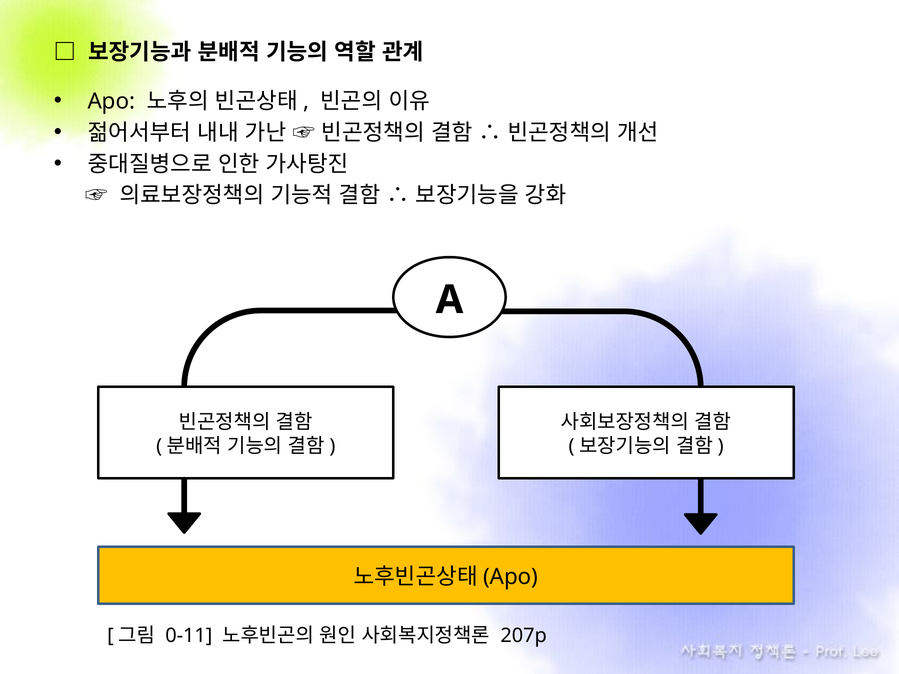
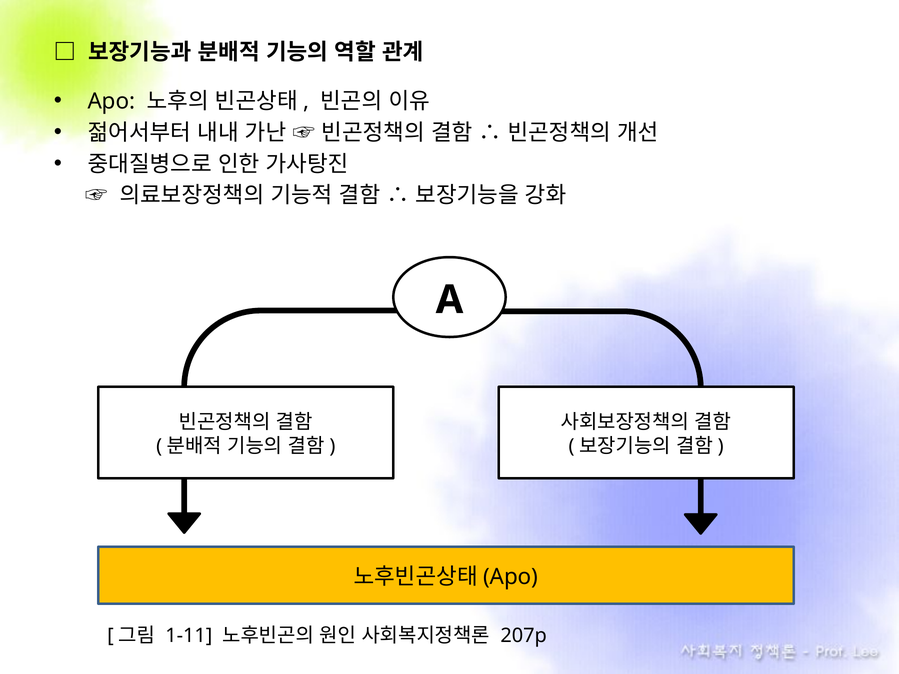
0-11: 0-11 -> 1-11
